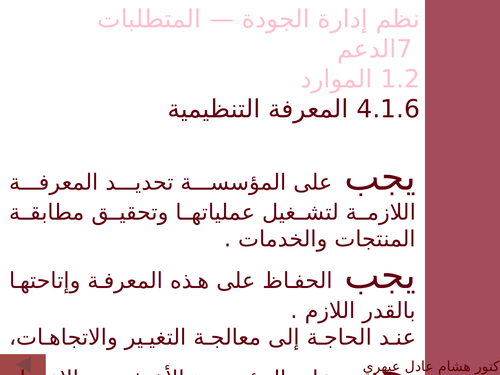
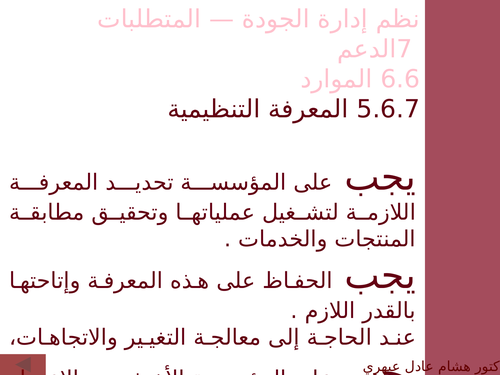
1.2: 1.2 -> 6.6
4.1.6: 4.1.6 -> 5.6.7
